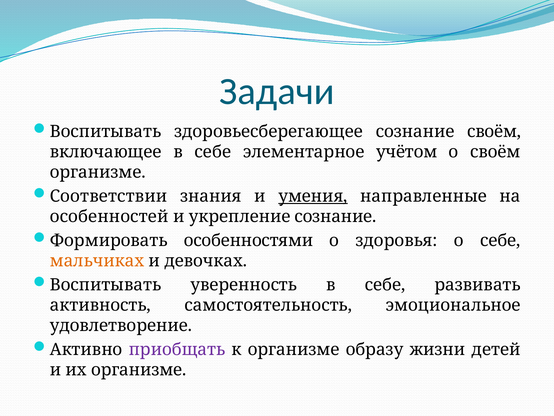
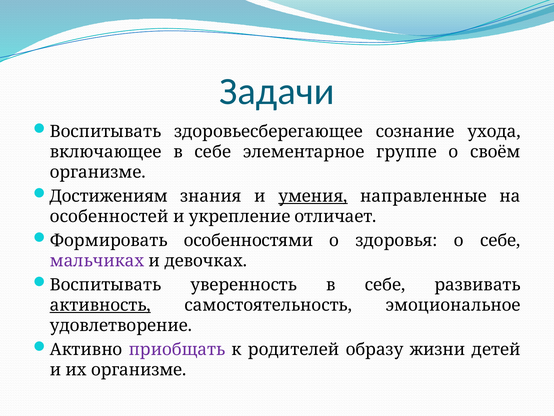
сознание своём: своём -> ухода
учётом: учётом -> группе
Соответствии: Соответствии -> Достижениям
укрепление сознание: сознание -> отличает
мальчиках colour: orange -> purple
активность underline: none -> present
к организме: организме -> родителей
